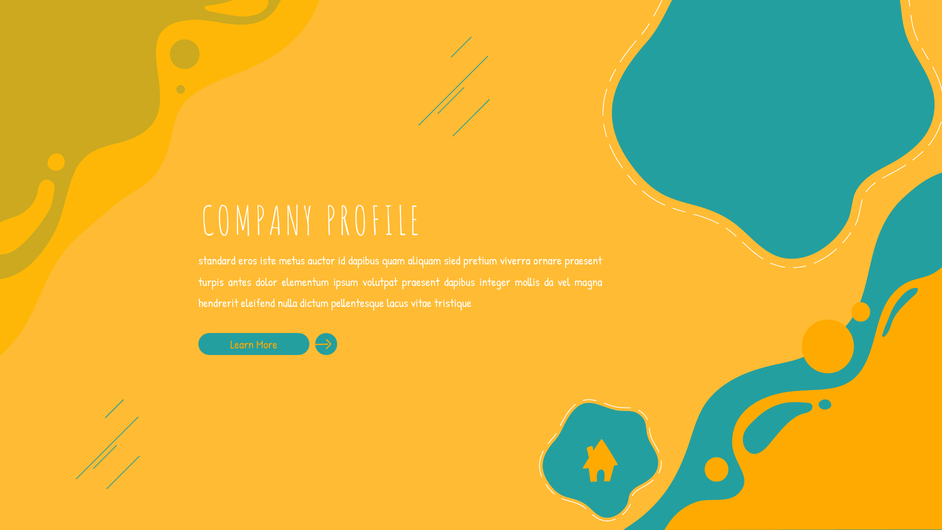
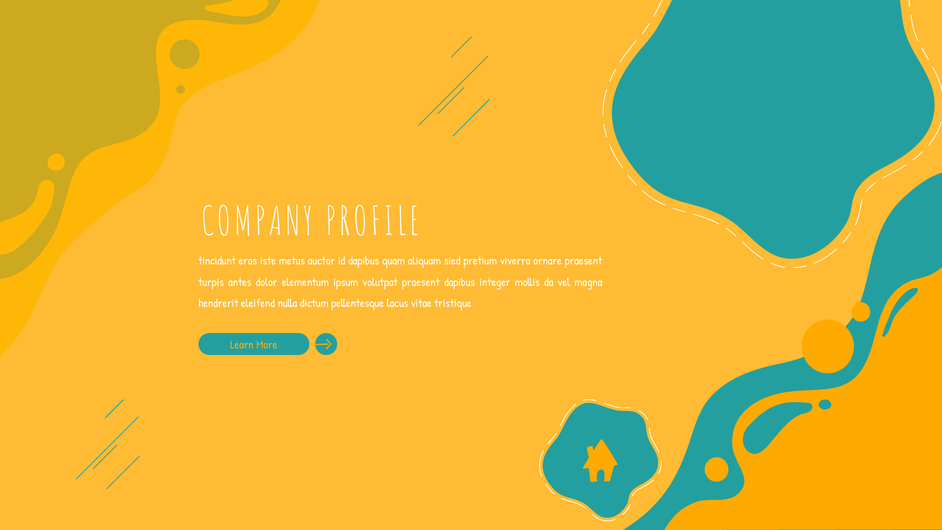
standard: standard -> tincidunt
